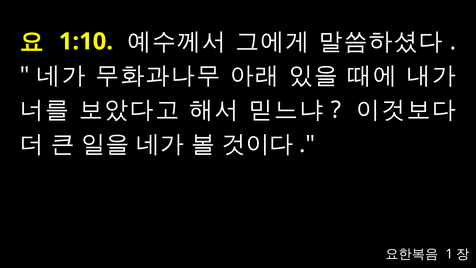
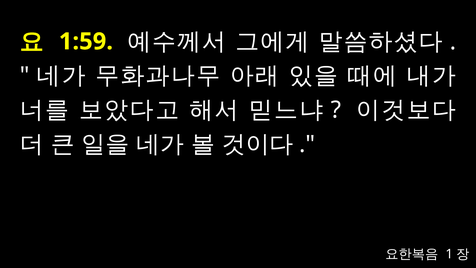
1:10: 1:10 -> 1:59
